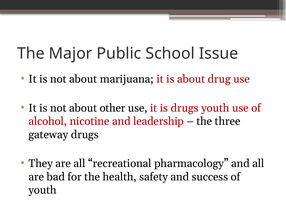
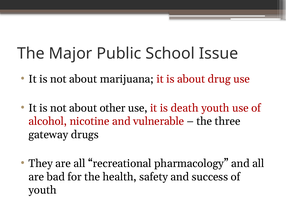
is drugs: drugs -> death
leadership: leadership -> vulnerable
